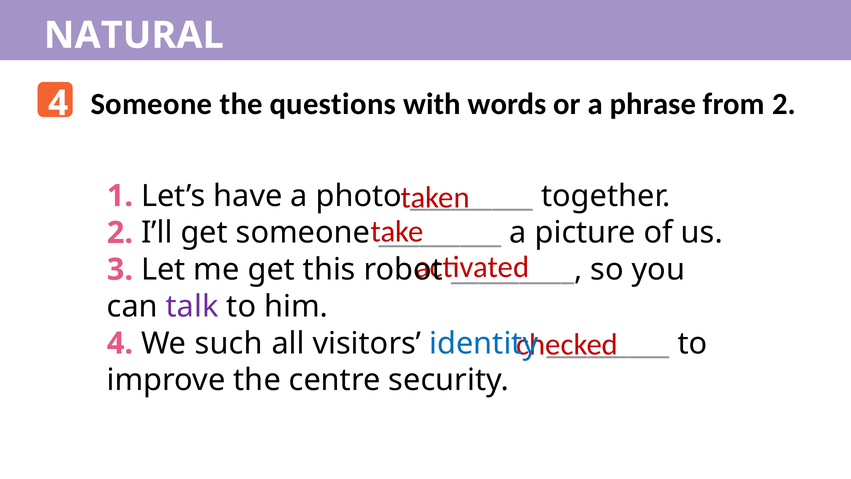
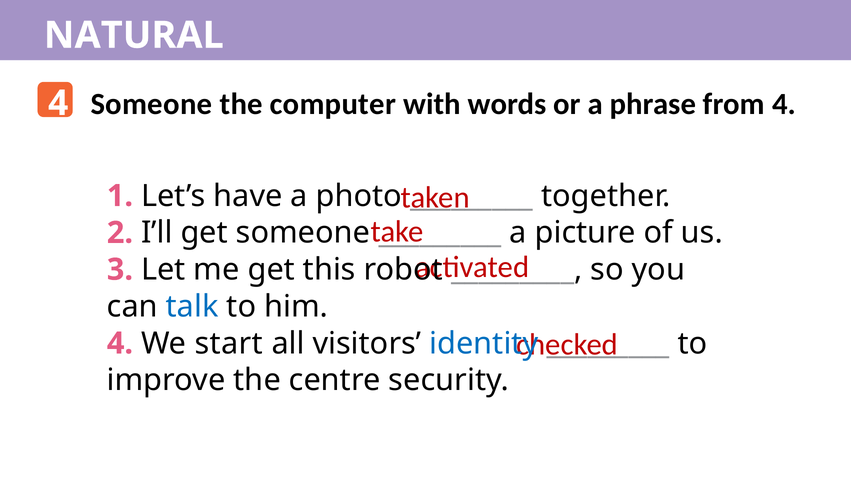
questions: questions -> computer
from 2: 2 -> 4
talk colour: purple -> blue
such: such -> start
